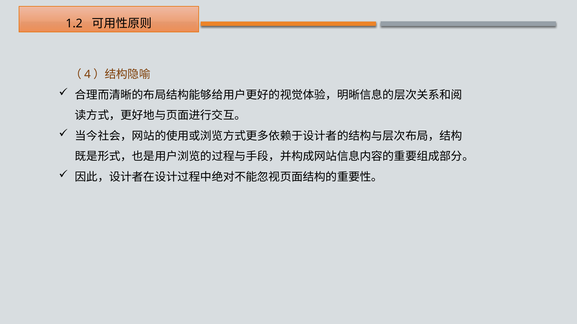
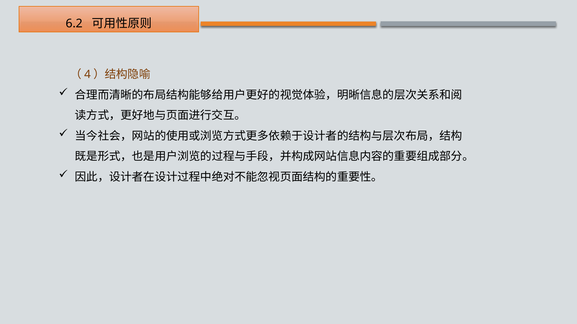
1.2: 1.2 -> 6.2
